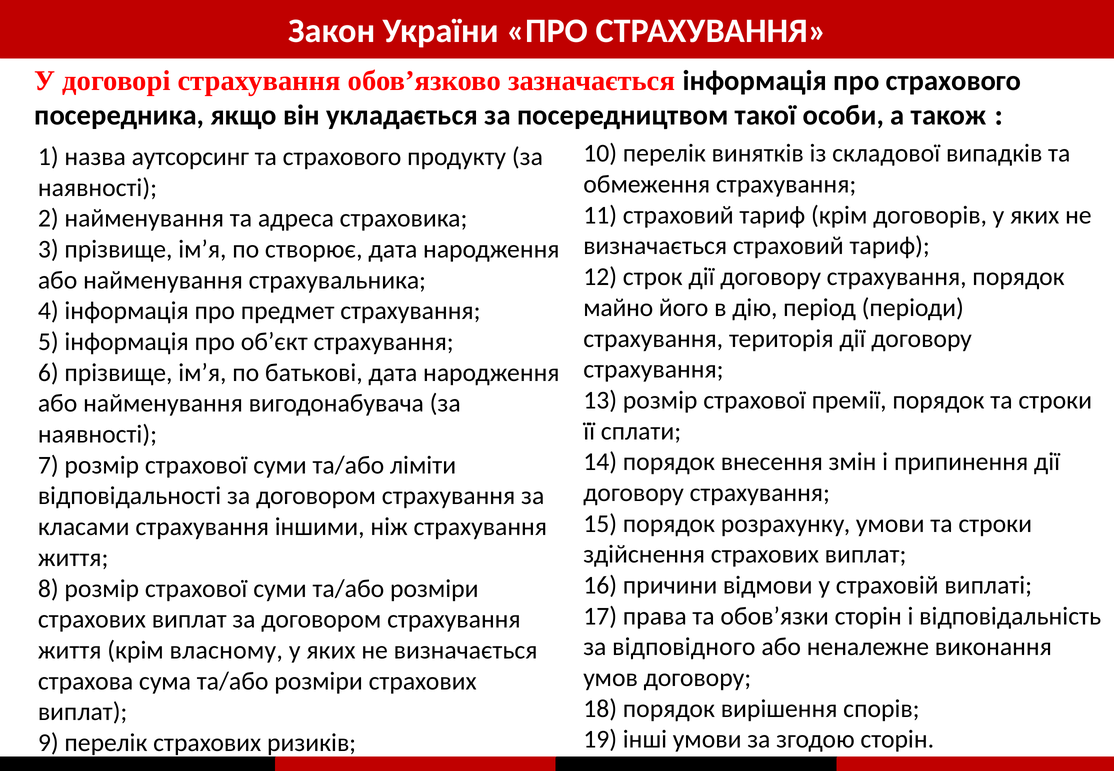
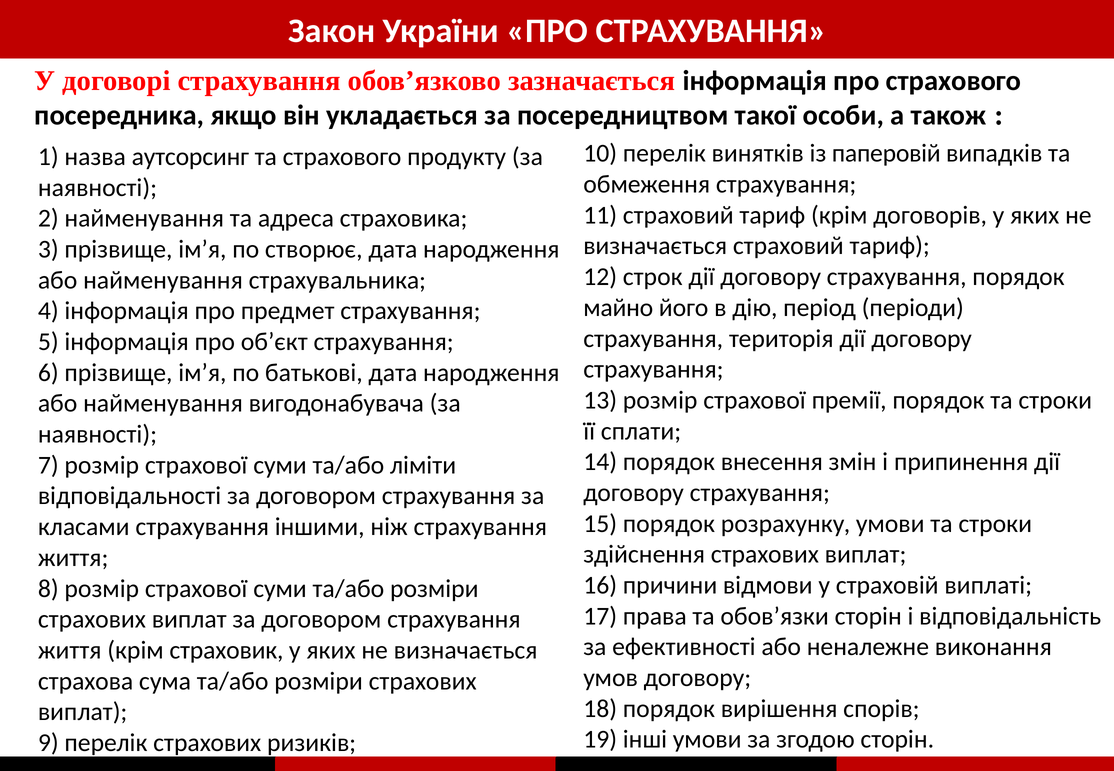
складової: складової -> паперовій
відповідного: відповідного -> ефективності
власному: власному -> страховик
